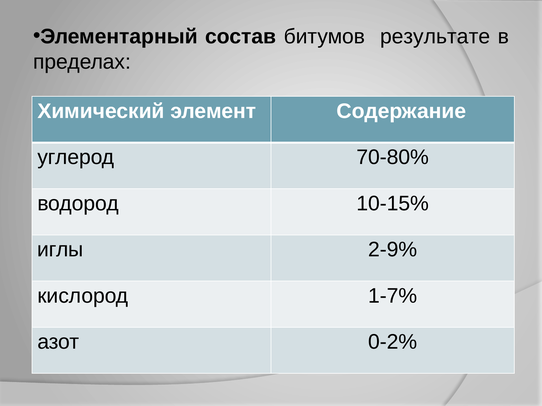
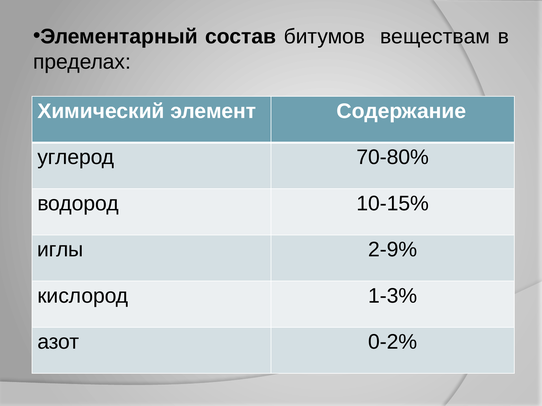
результате: результате -> веществам
1-7%: 1-7% -> 1-3%
